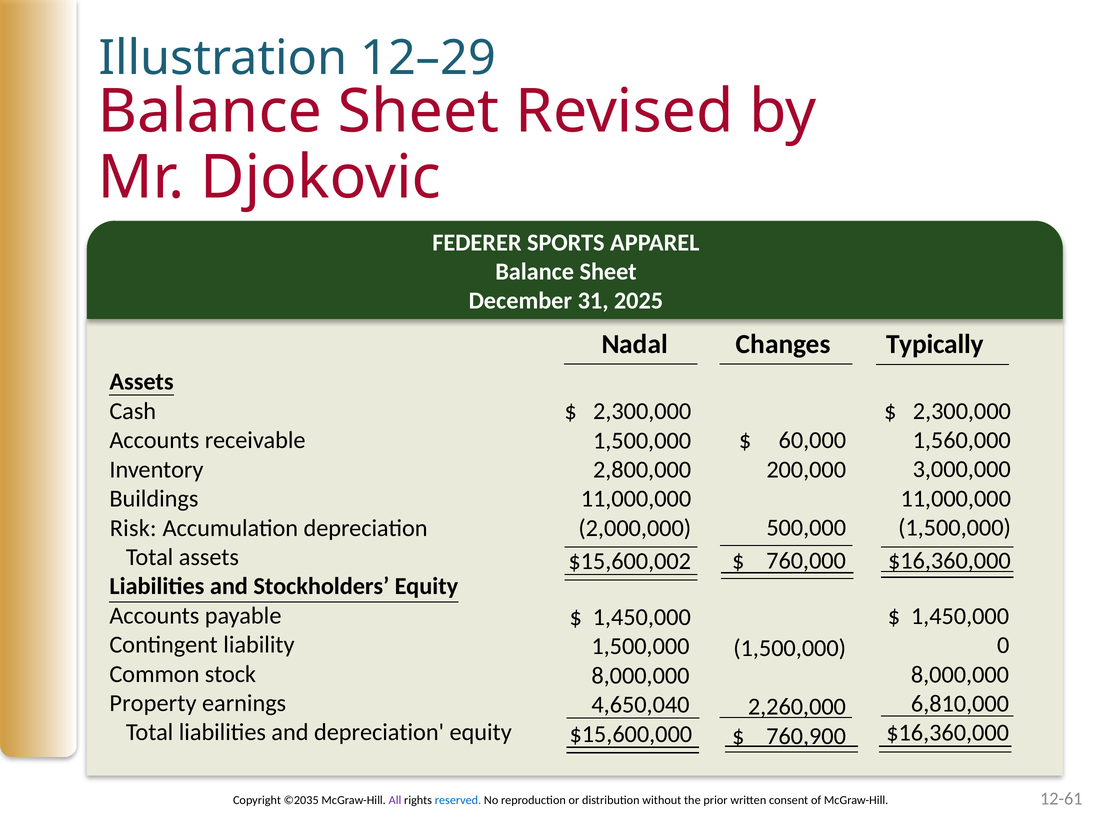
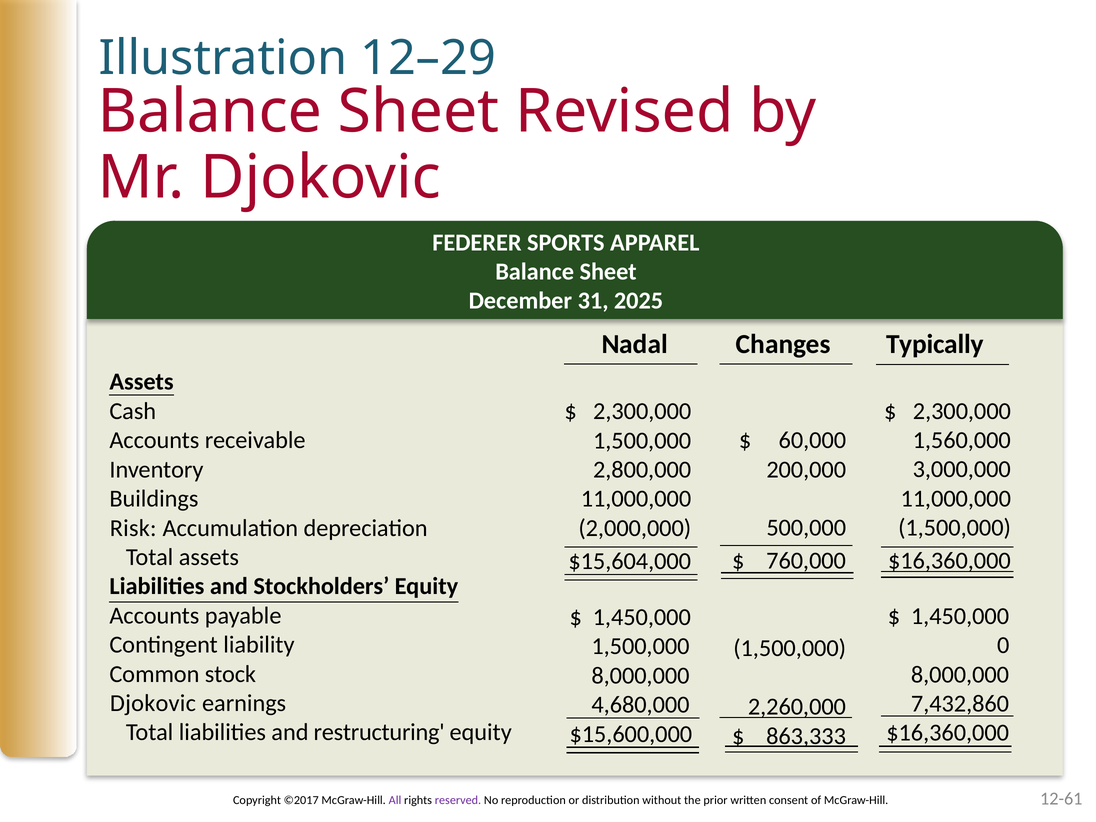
$15,600,002: $15,600,002 -> $15,604,000
Property at (153, 703): Property -> Djokovic
6,810,000: 6,810,000 -> 7,432,860
4,650,040: 4,650,040 -> 4,680,000
and depreciation: depreciation -> restructuring
760,900: 760,900 -> 863,333
©2035: ©2035 -> ©2017
reserved colour: blue -> purple
